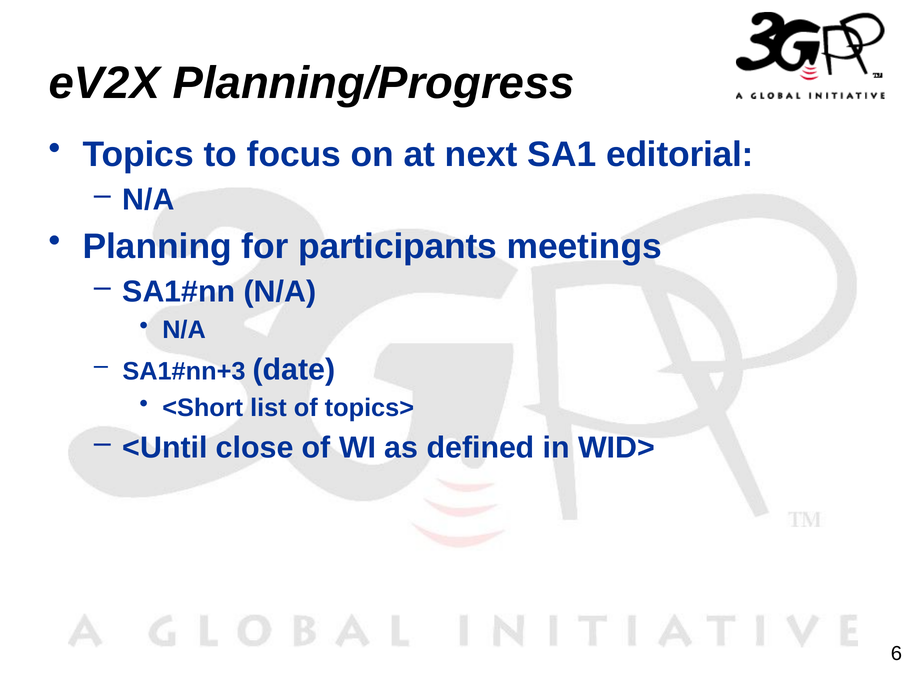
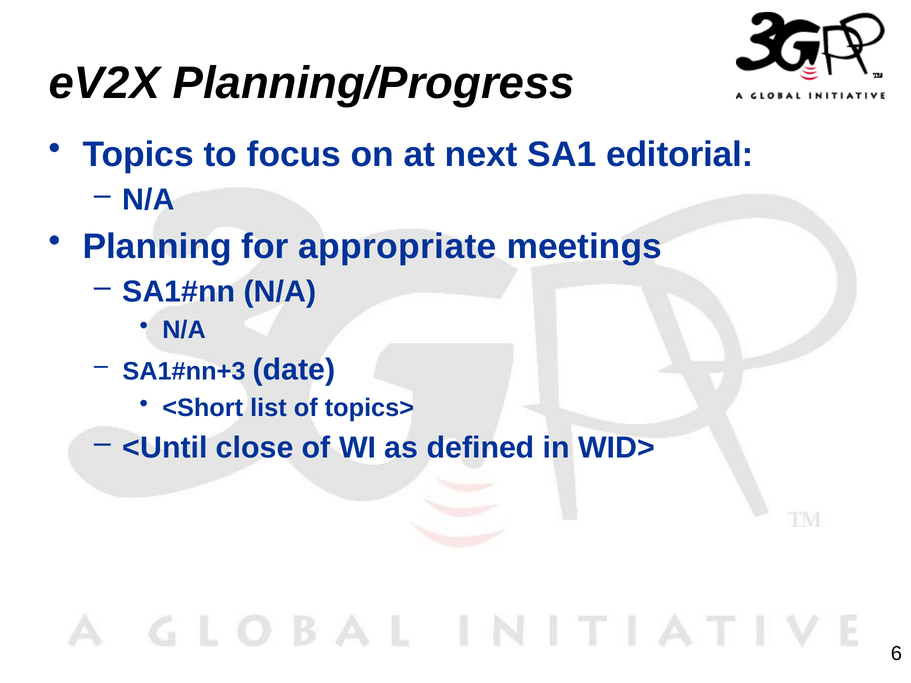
participants: participants -> appropriate
